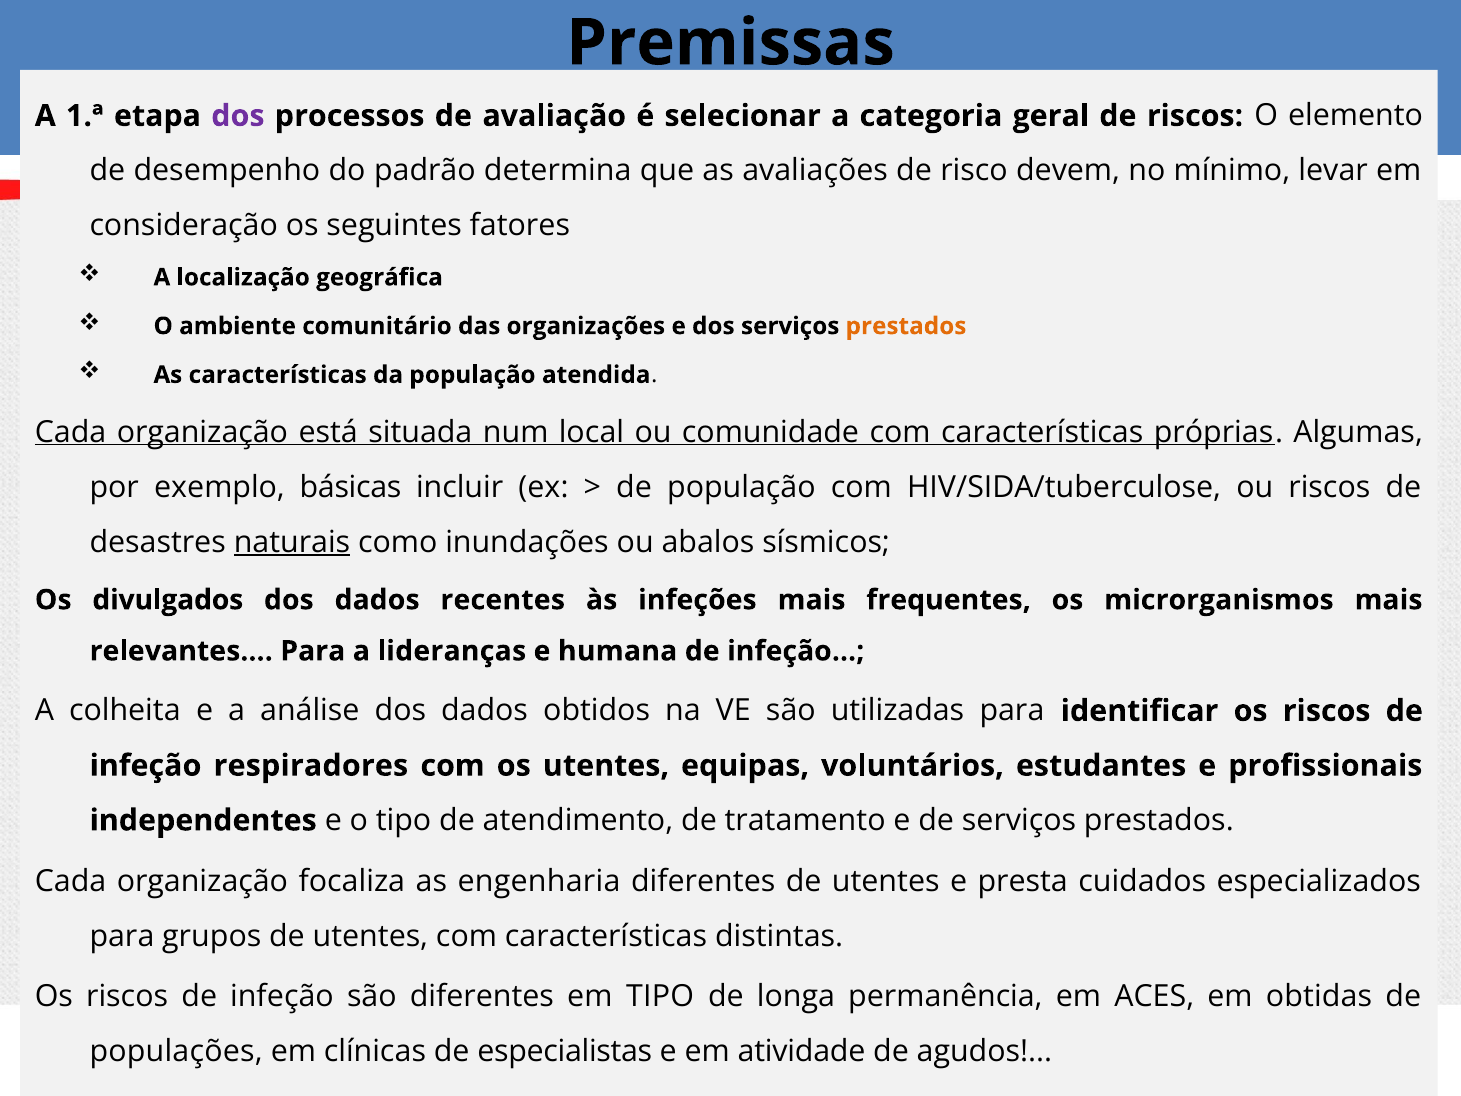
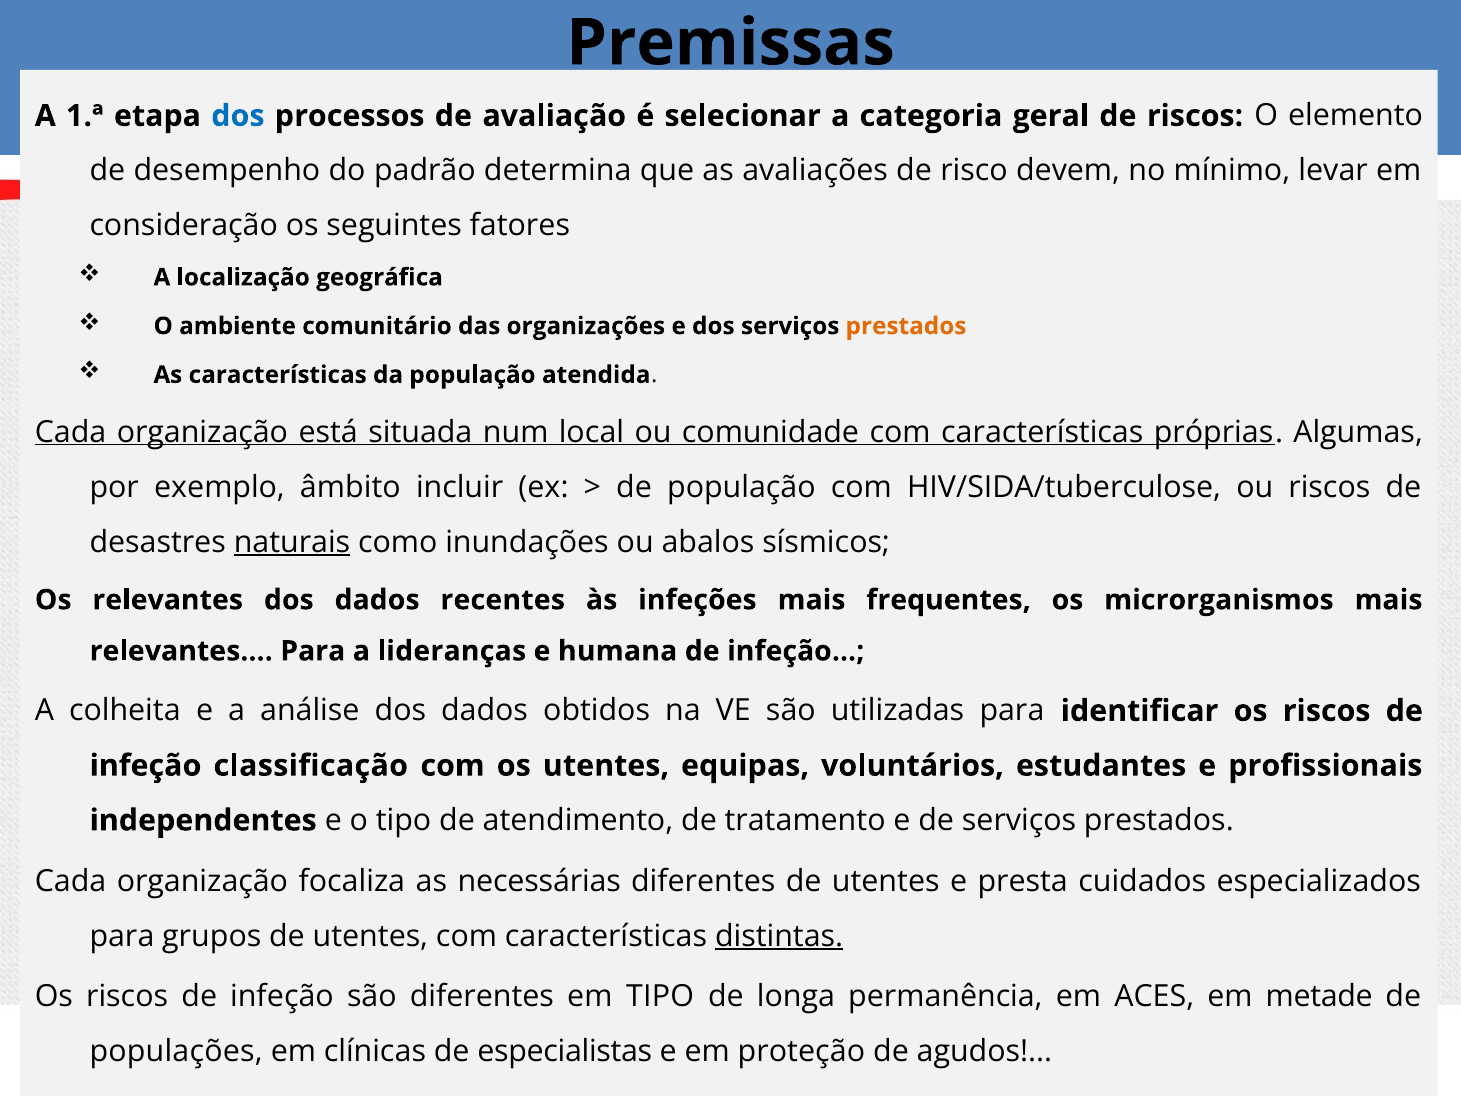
dos at (238, 116) colour: purple -> blue
básicas: básicas -> âmbito
divulgados: divulgados -> relevantes
respiradores: respiradores -> classificação
engenharia: engenharia -> necessárias
distintas underline: none -> present
obtidas: obtidas -> metade
atividade: atividade -> proteção
